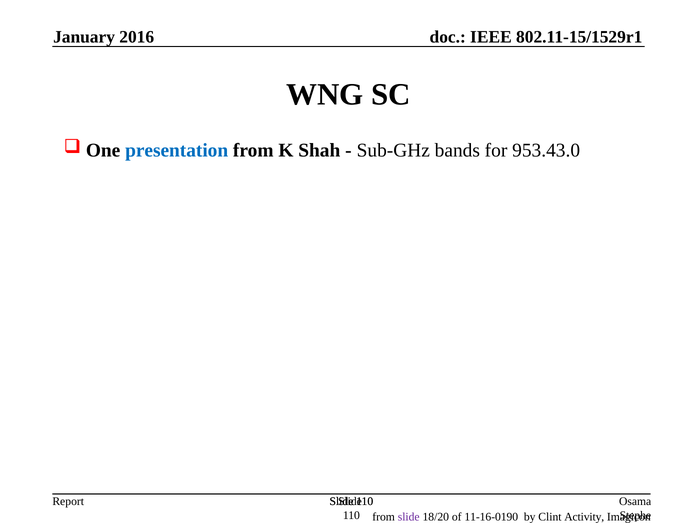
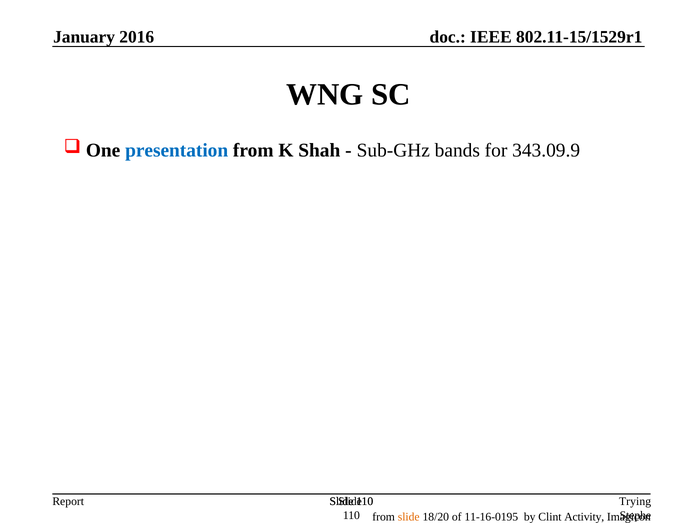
953.43.0: 953.43.0 -> 343.09.9
Osama: Osama -> Trying
slide at (409, 517) colour: purple -> orange
11-16-0190: 11-16-0190 -> 11-16-0195
